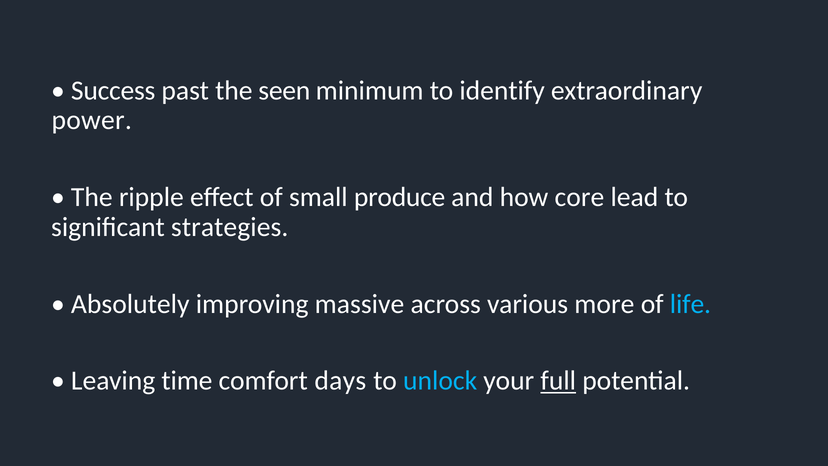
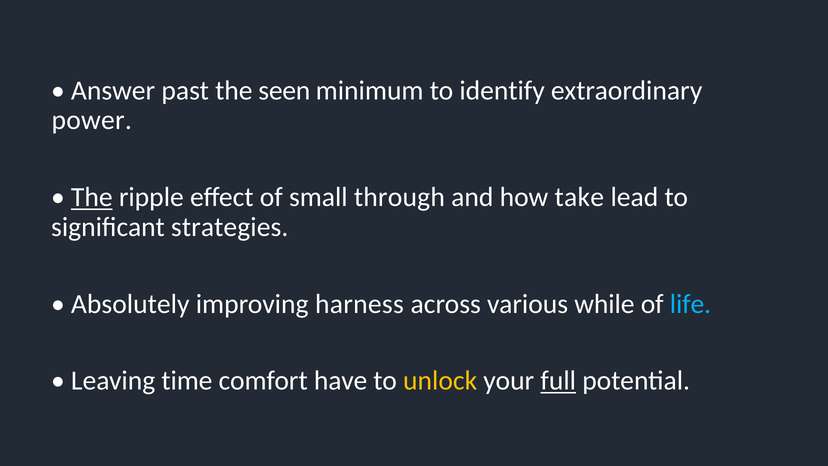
Success: Success -> Answer
The at (92, 197) underline: none -> present
produce: produce -> through
core: core -> take
massive: massive -> harness
more: more -> while
days: days -> have
unlock colour: light blue -> yellow
